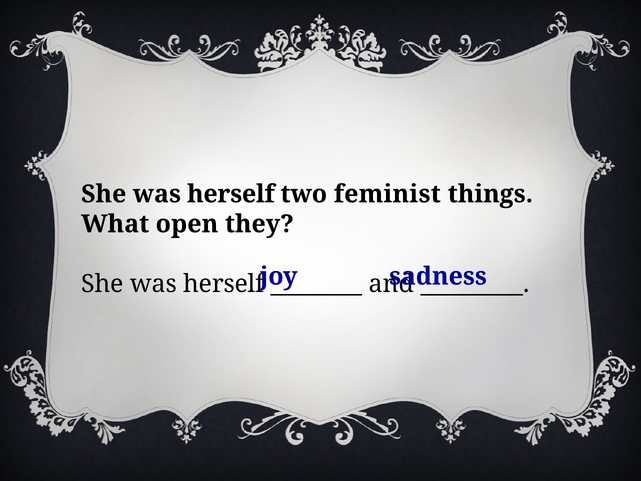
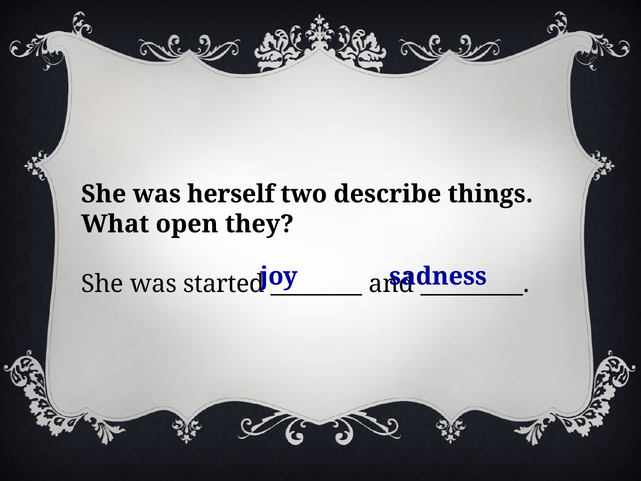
feminist: feminist -> describe
herself at (224, 284): herself -> started
